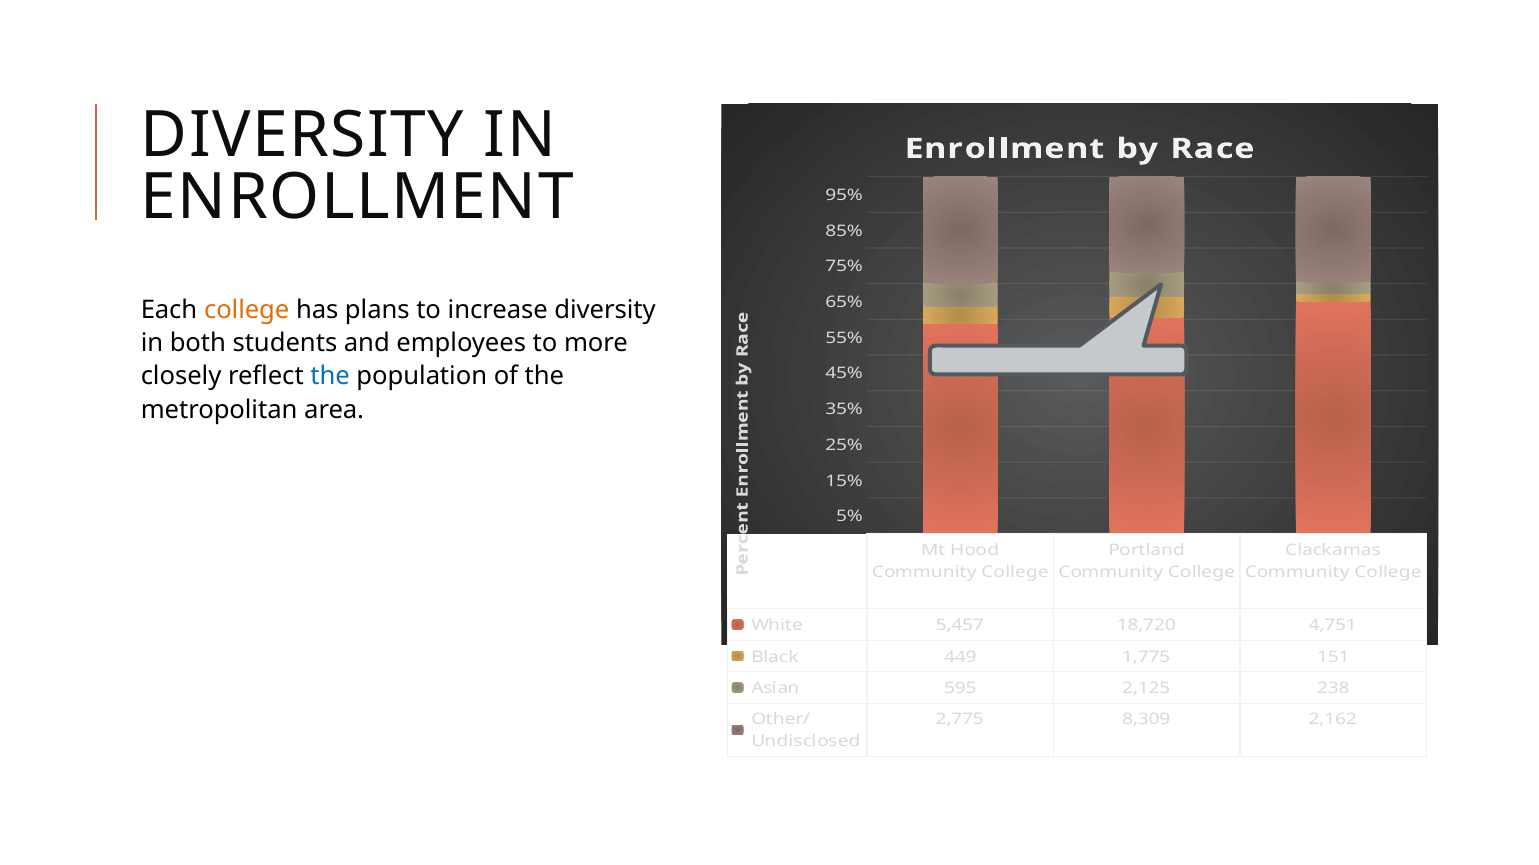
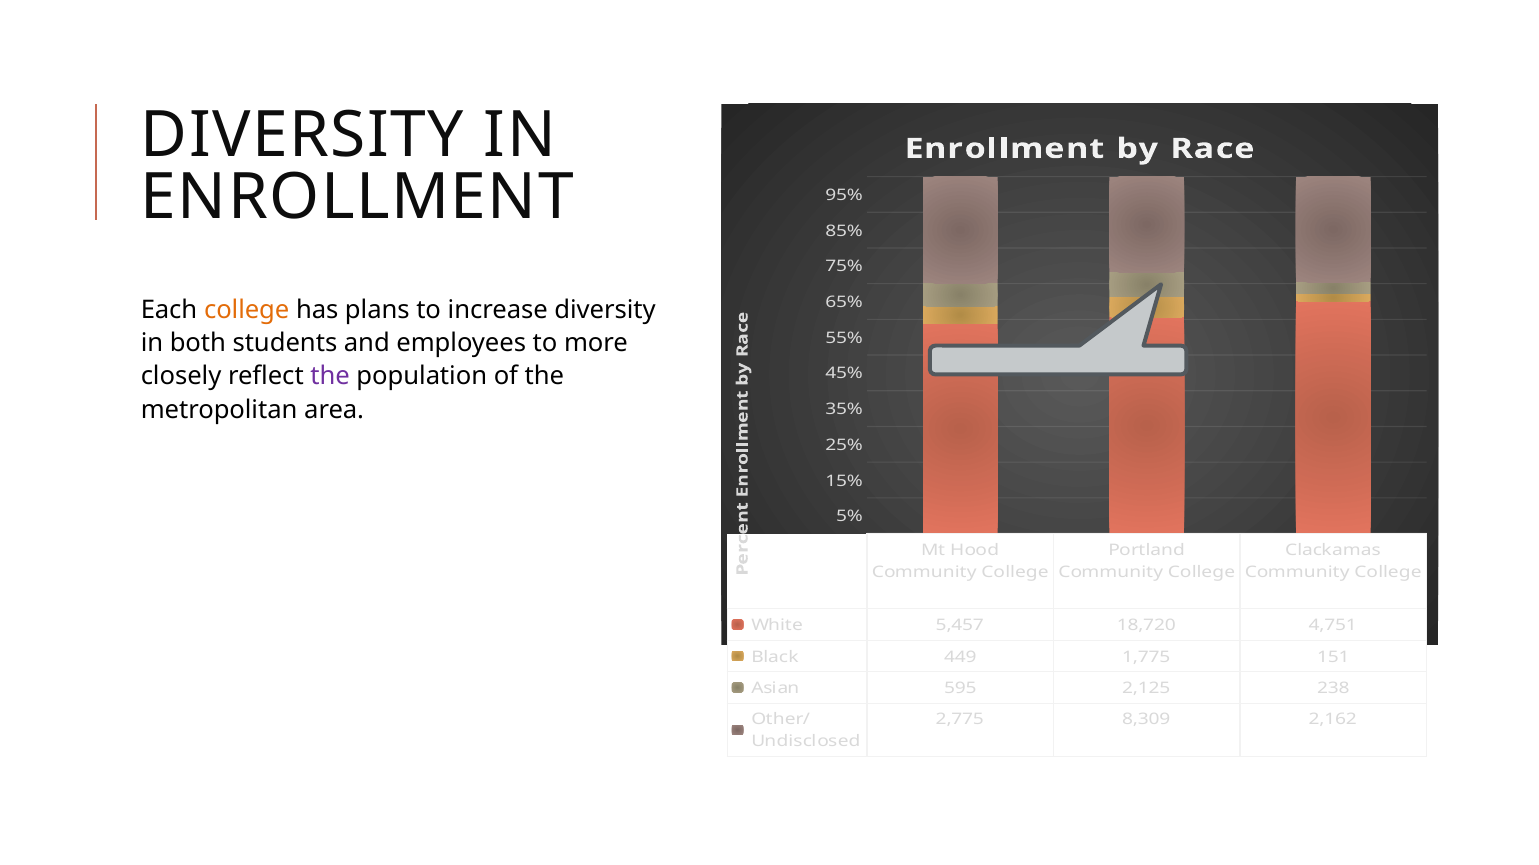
the at (330, 377) colour: blue -> purple
